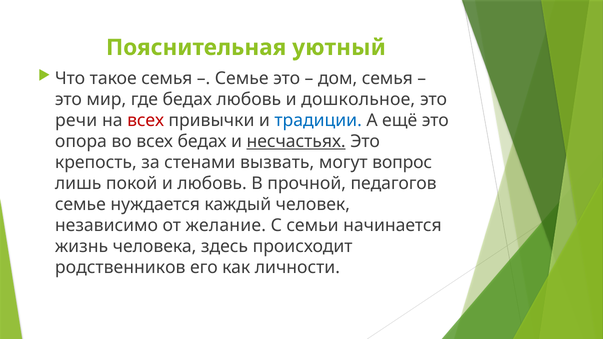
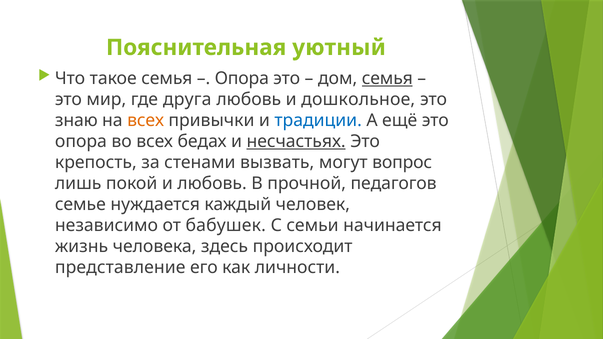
Семье at (242, 78): Семье -> Опора
семья at (387, 78) underline: none -> present
где бедах: бедах -> друга
речи: речи -> знаю
всех at (146, 120) colour: red -> orange
желание: желание -> бабушек
родственников: родственников -> представление
